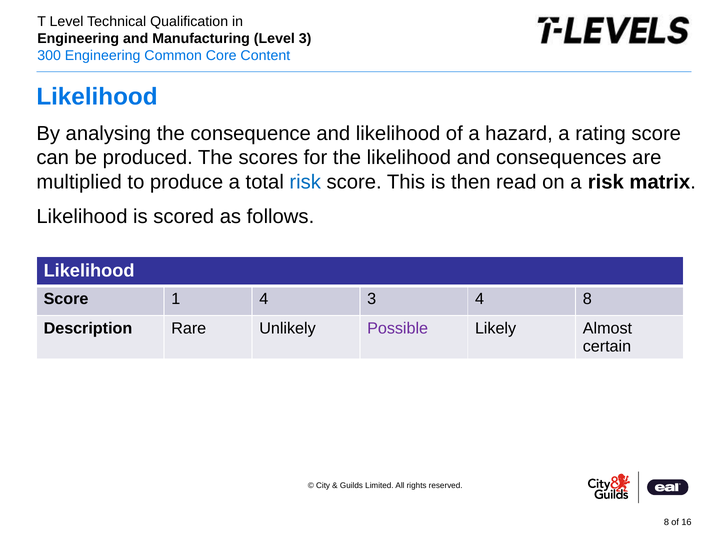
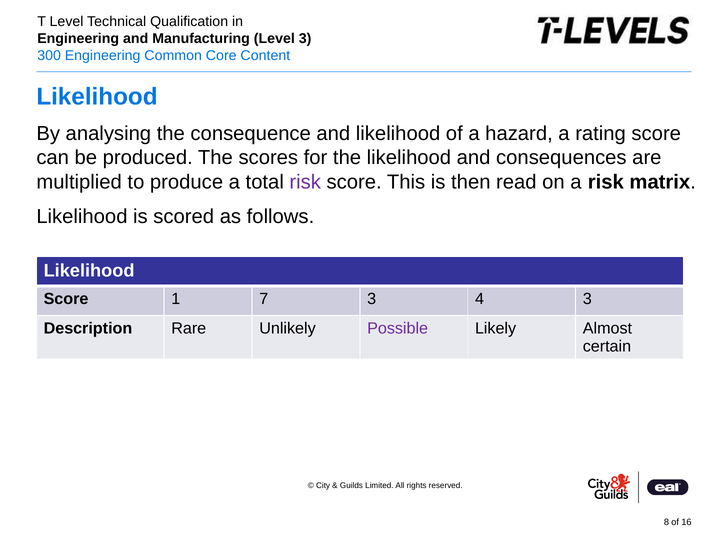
risk at (305, 182) colour: blue -> purple
1 4: 4 -> 7
4 8: 8 -> 3
